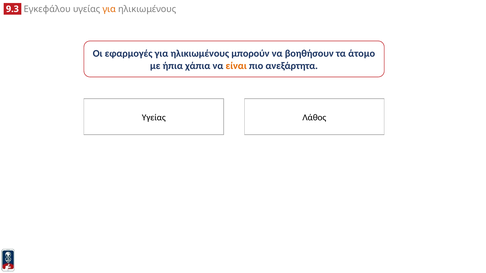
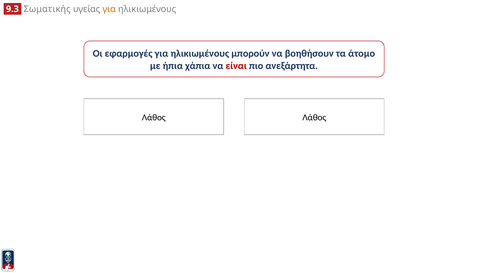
Εγκεφάλου: Εγκεφάλου -> Σωματικής
είναι colour: orange -> red
Υγείας at (154, 118): Υγείας -> Λάθος
